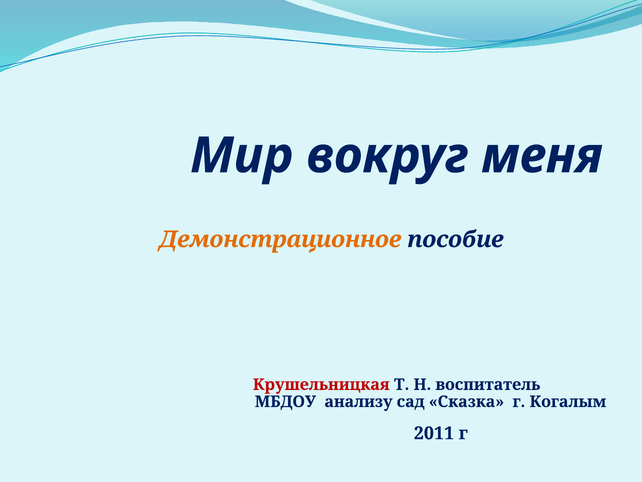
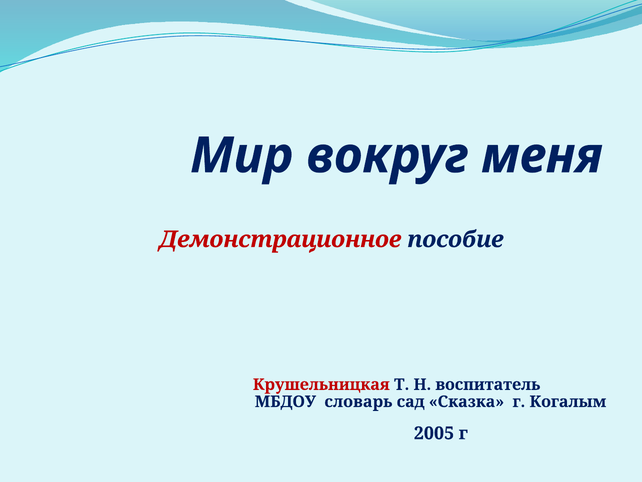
Демонстрационное colour: orange -> red
анализу: анализу -> словарь
2011: 2011 -> 2005
